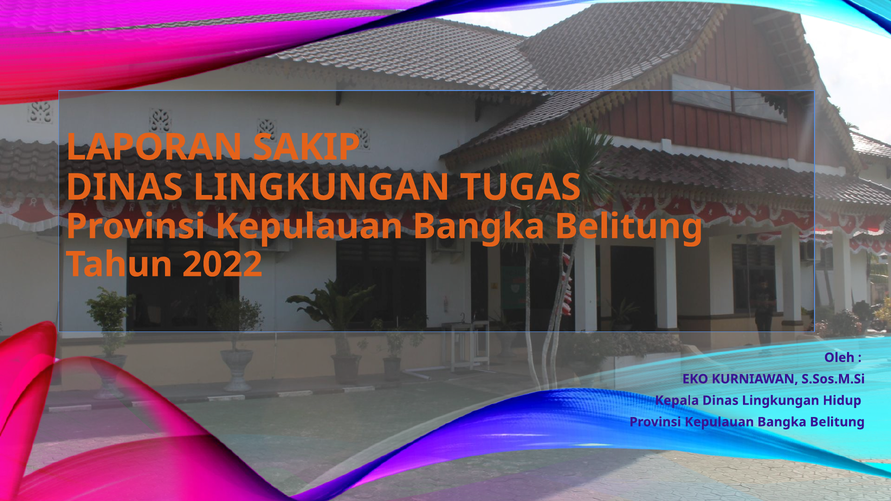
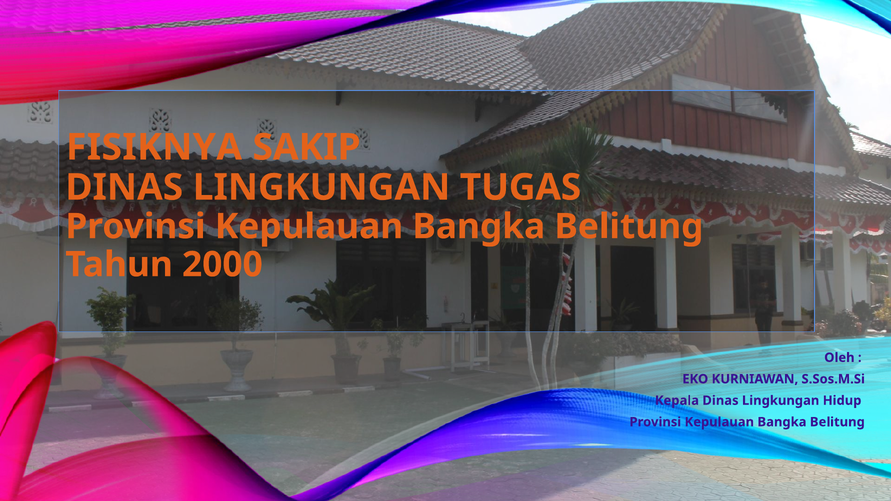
LAPORAN: LAPORAN -> FISIKNYA
2022: 2022 -> 2000
